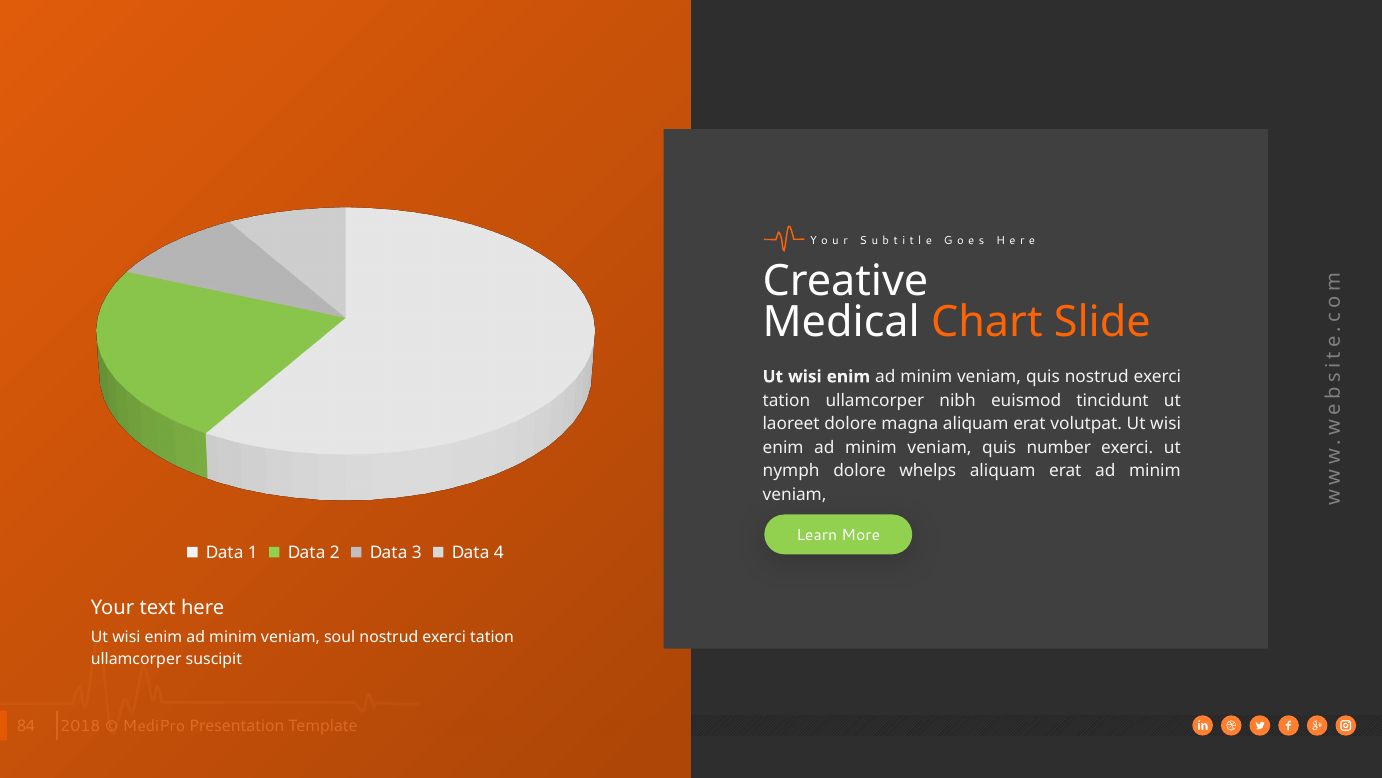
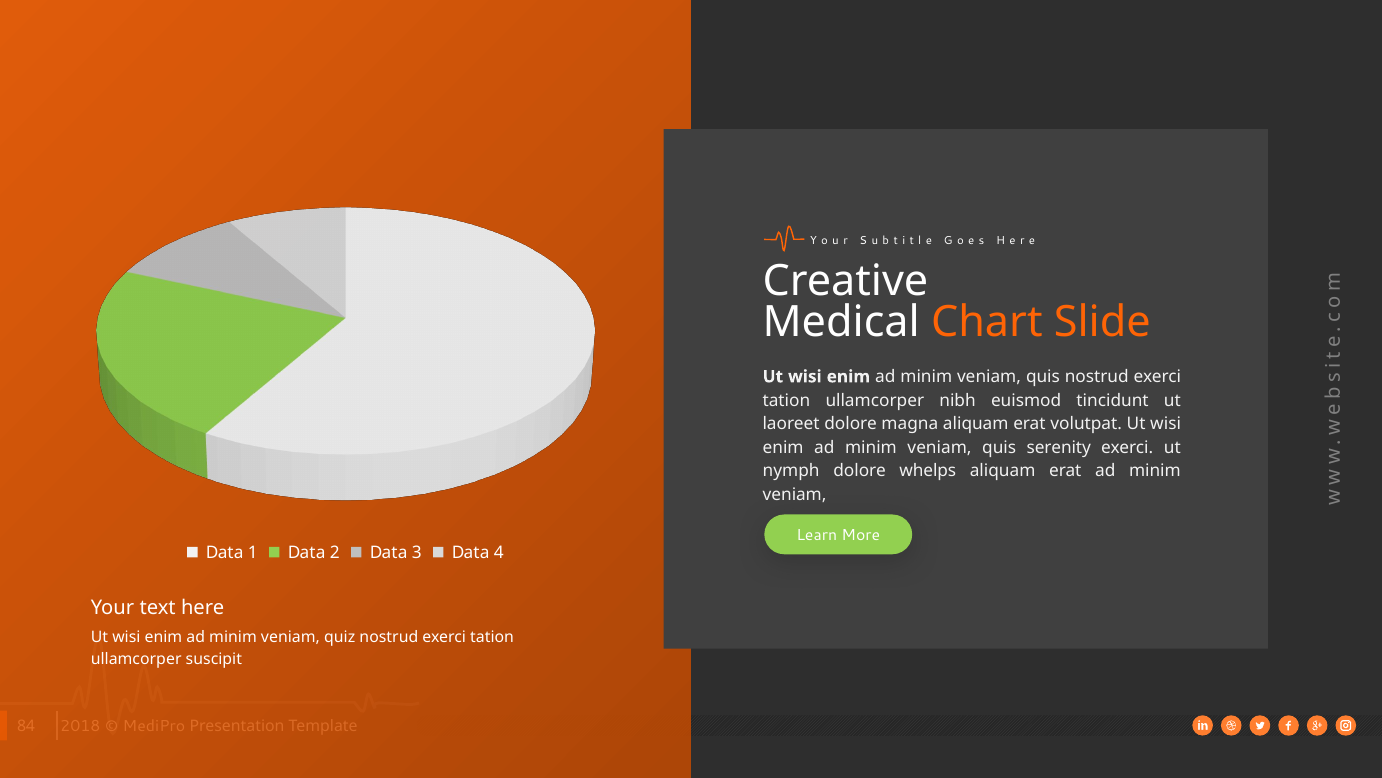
number: number -> serenity
soul: soul -> quiz
